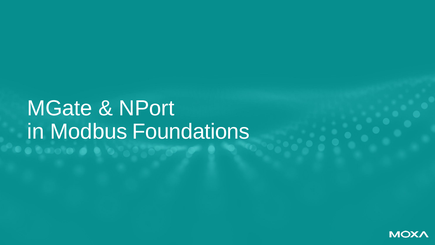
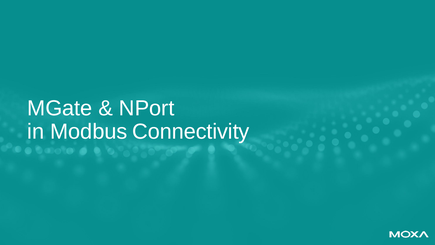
Foundations: Foundations -> Connectivity
